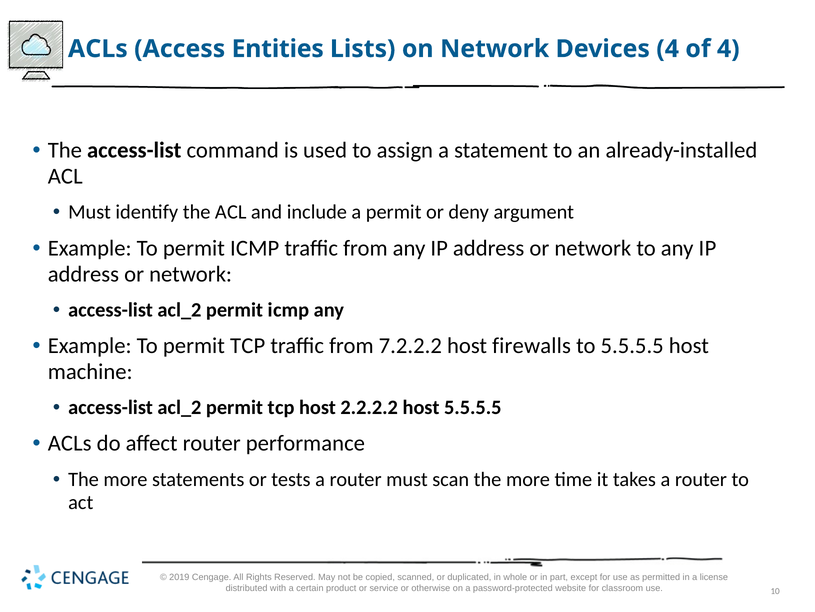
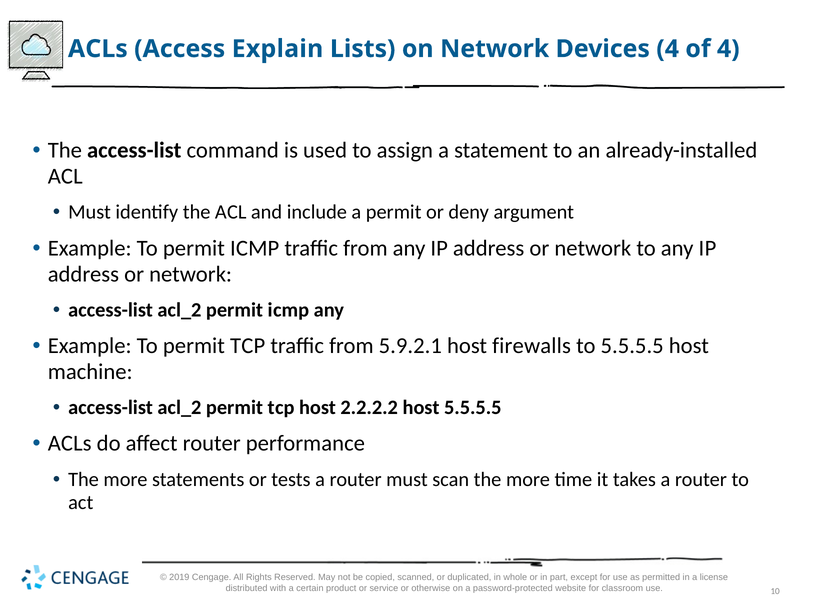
Entities: Entities -> Explain
7.2.2.2: 7.2.2.2 -> 5.9.2.1
